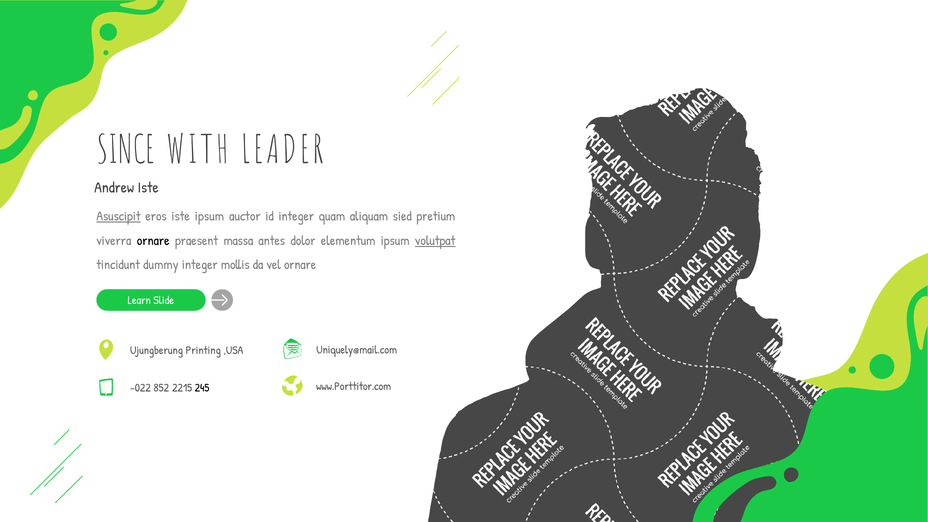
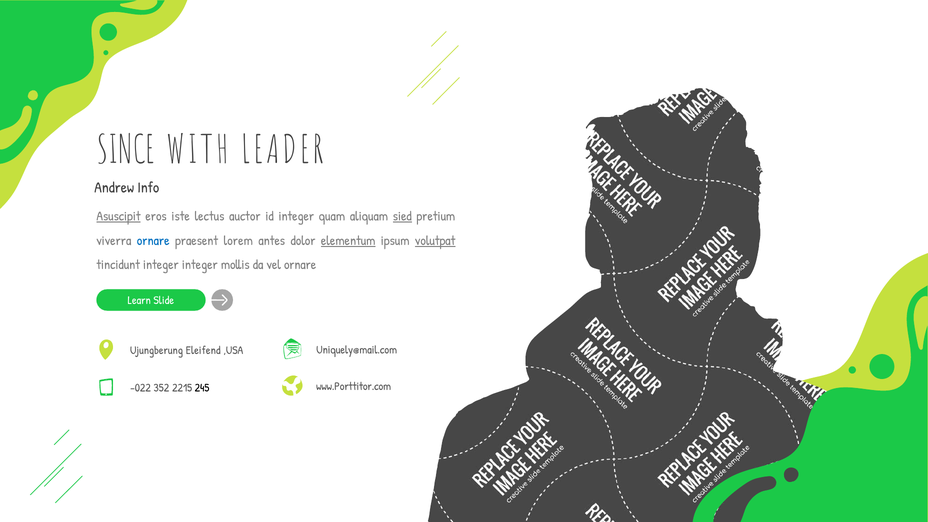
Andrew Iste: Iste -> Info
iste ipsum: ipsum -> lectus
sied underline: none -> present
ornare at (153, 241) colour: black -> blue
massa: massa -> lorem
elementum underline: none -> present
tincidunt dummy: dummy -> integer
Printing: Printing -> Eleifend
852: 852 -> 352
